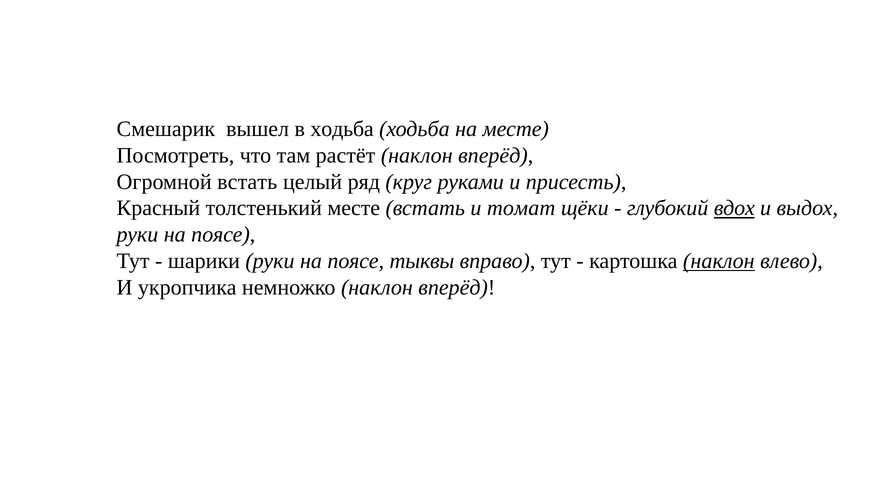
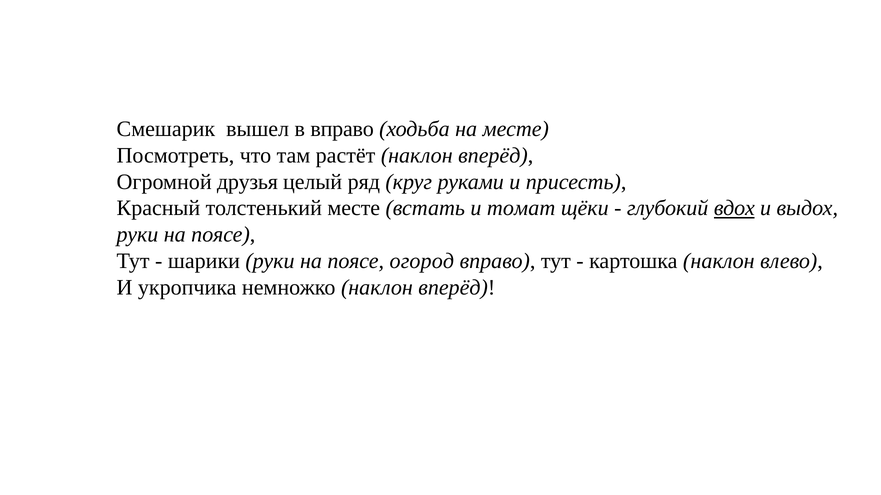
в ходьба: ходьба -> вправо
Огромной встать: встать -> друзья
тыквы: тыквы -> огород
наклон at (719, 261) underline: present -> none
